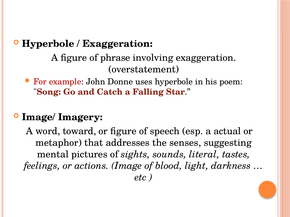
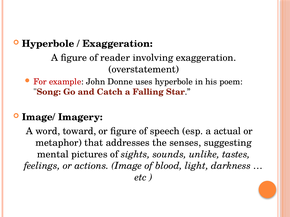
phrase: phrase -> reader
literal: literal -> unlike
